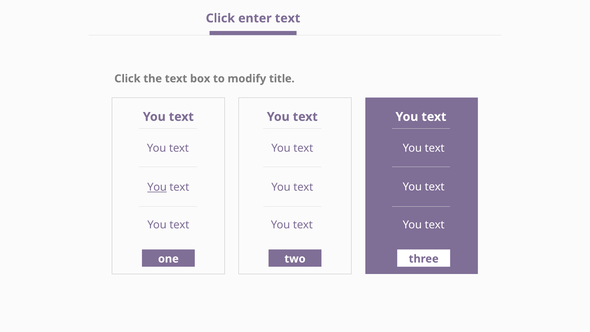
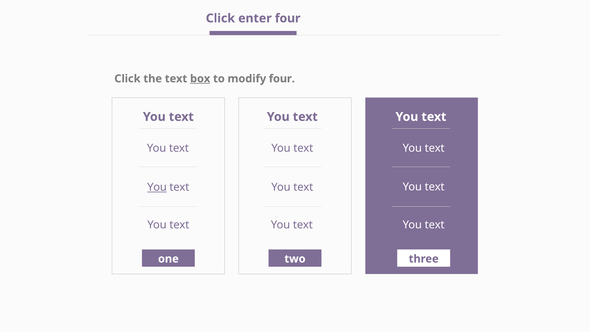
enter text: text -> four
box underline: none -> present
modify title: title -> four
